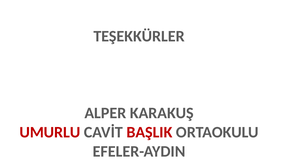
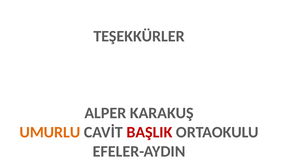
UMURLU colour: red -> orange
